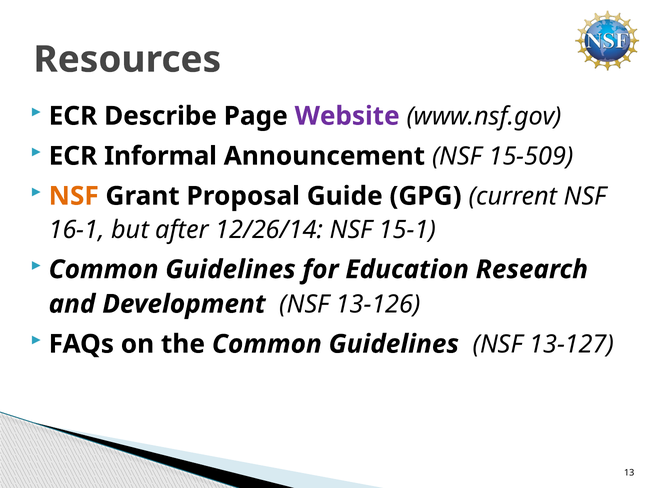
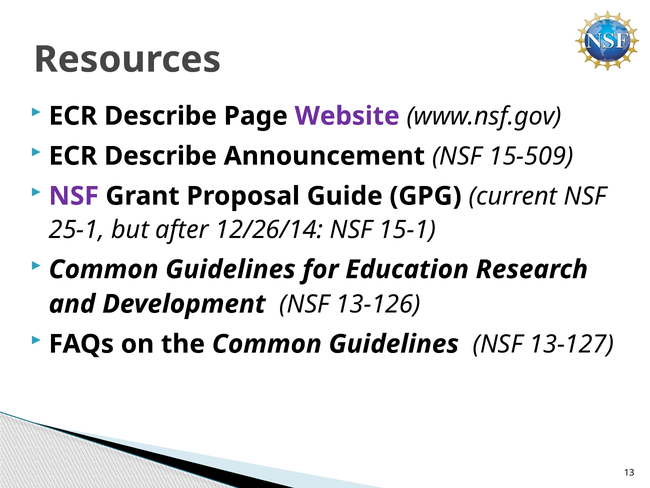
Informal at (161, 156): Informal -> Describe
NSF at (74, 196) colour: orange -> purple
16-1: 16-1 -> 25-1
